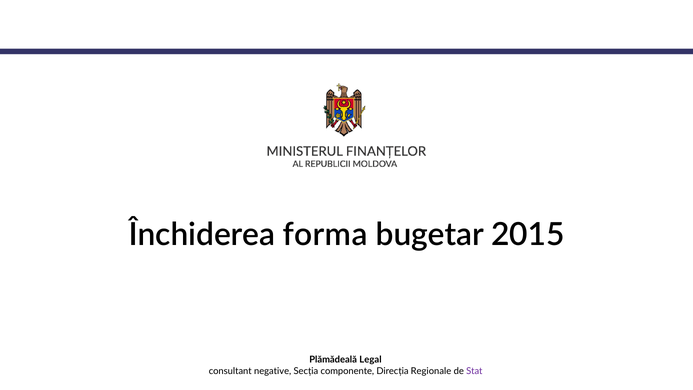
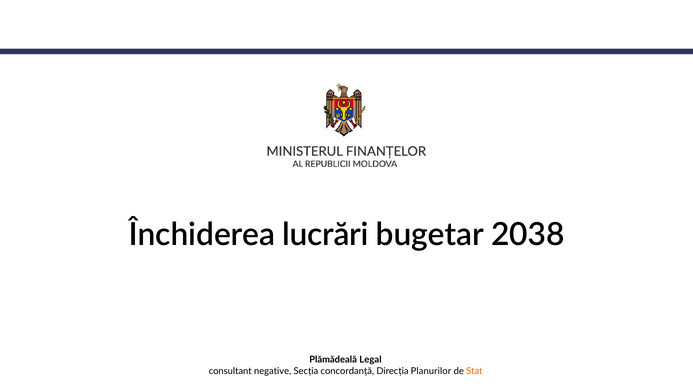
forma: forma -> lucrări
2015: 2015 -> 2038
componente: componente -> concordanță
Regionale: Regionale -> Planurilor
Stat colour: purple -> orange
